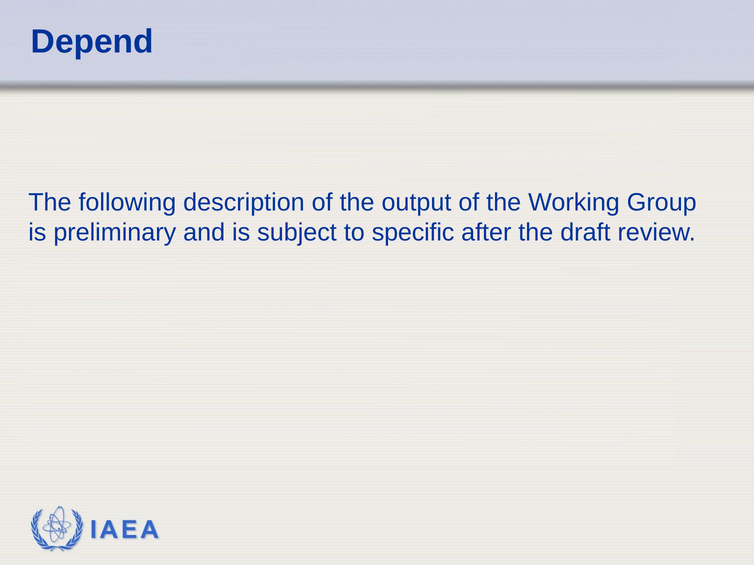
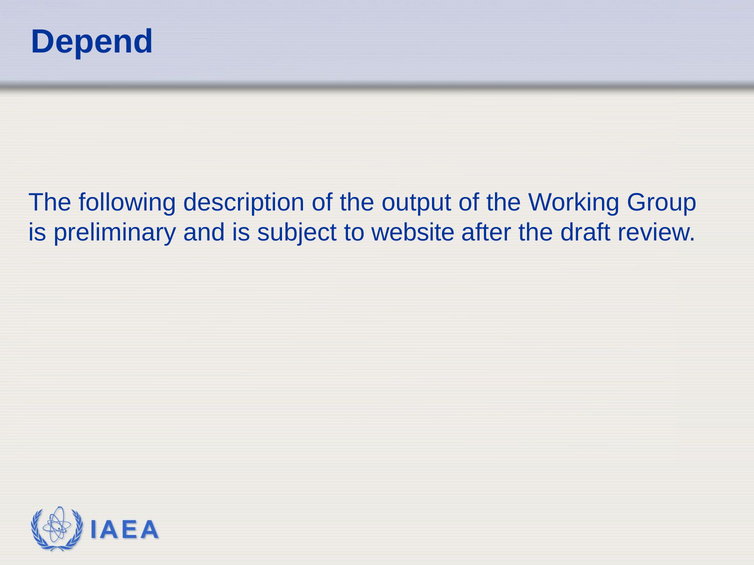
specific: specific -> website
